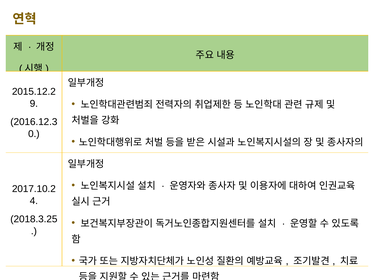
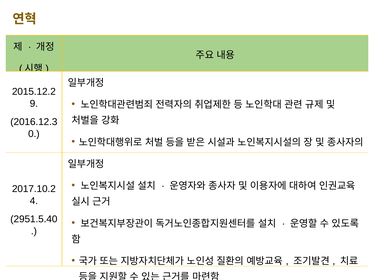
2018.3.25: 2018.3.25 -> 2951.5.40
